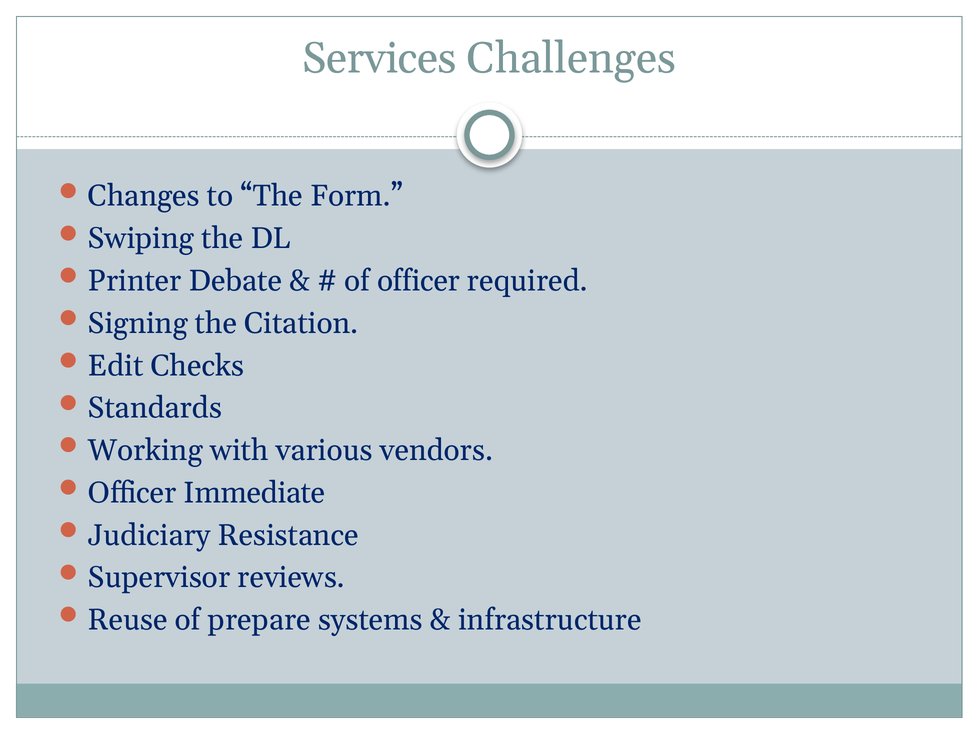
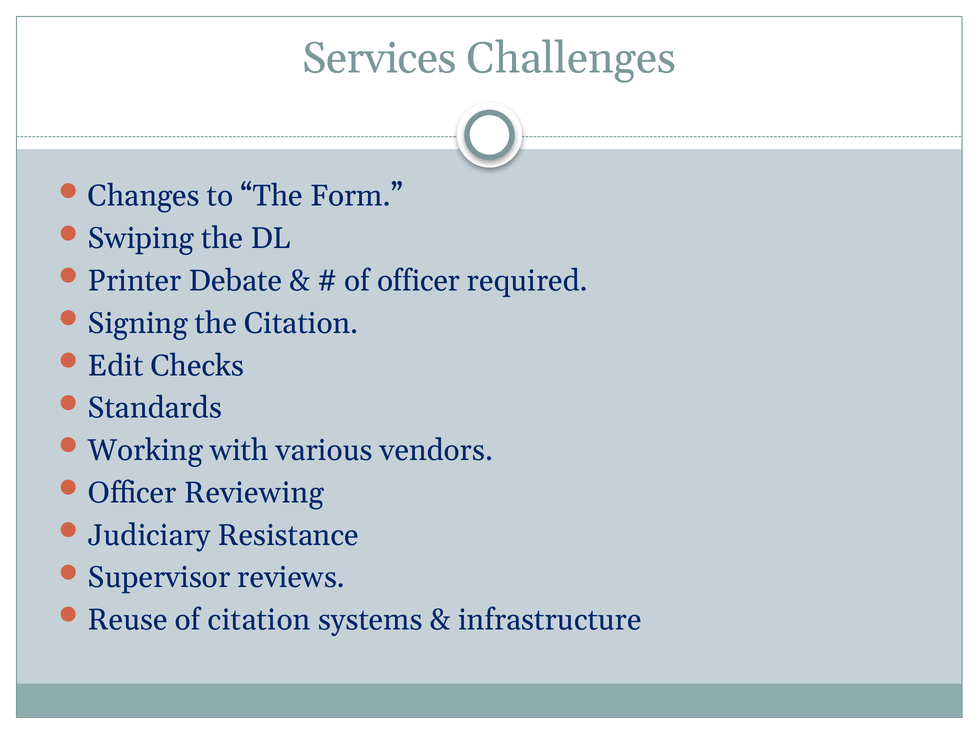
Immediate: Immediate -> Reviewing
of prepare: prepare -> citation
